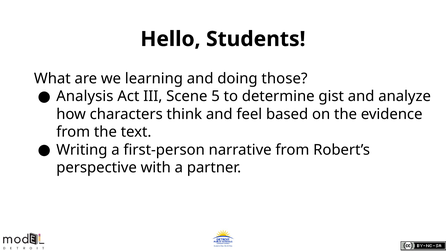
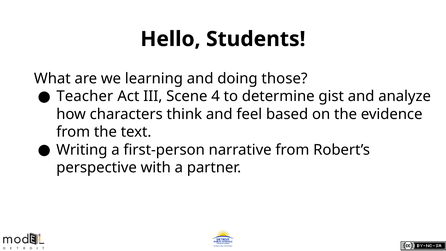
Analysis: Analysis -> Teacher
5: 5 -> 4
